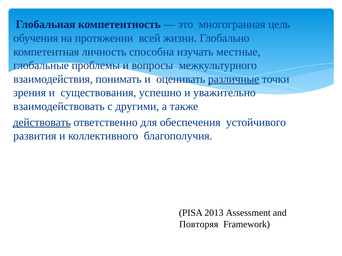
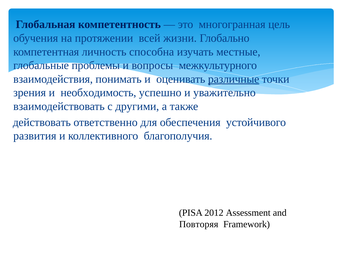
существования: существования -> необходимость
действовать underline: present -> none
2013: 2013 -> 2012
